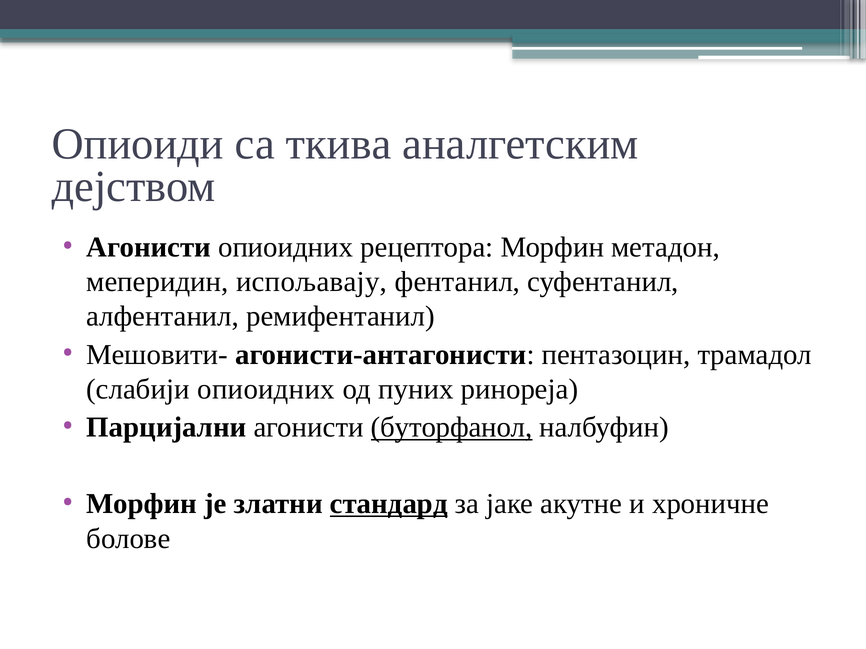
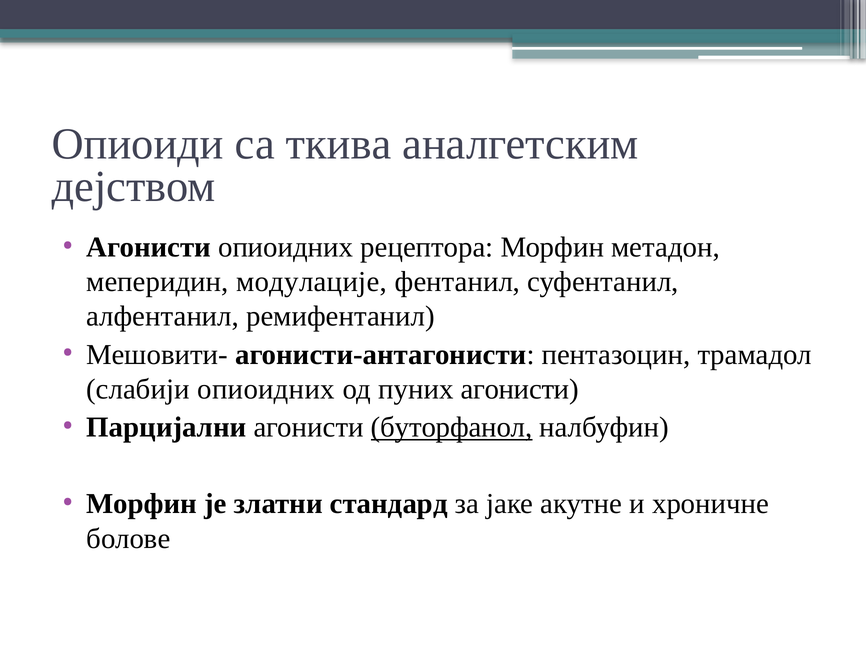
испољавају: испољавају -> модулацијe
пуних ринореја: ринореја -> агонисти
стандард underline: present -> none
